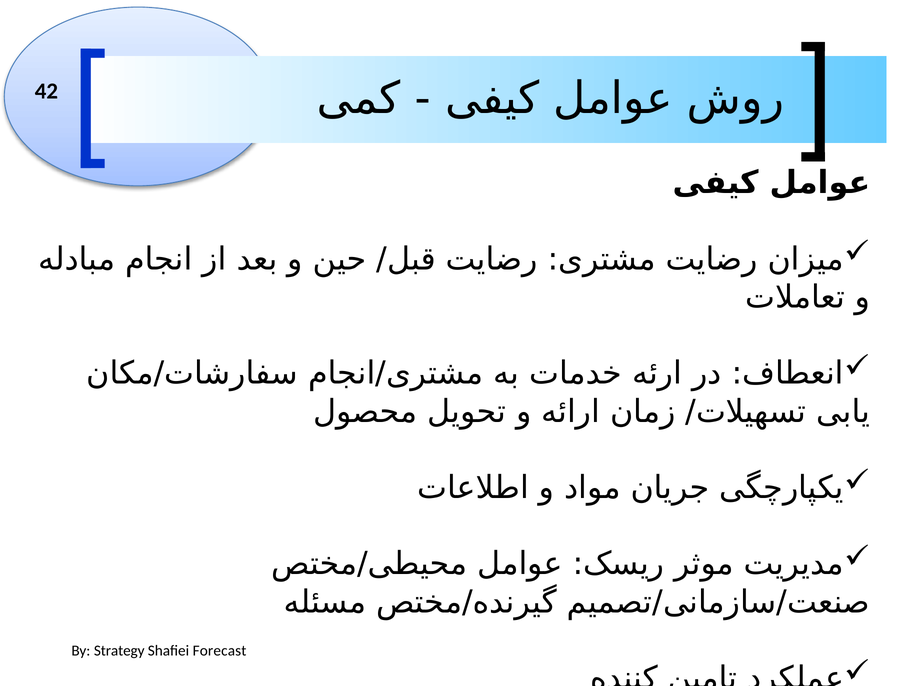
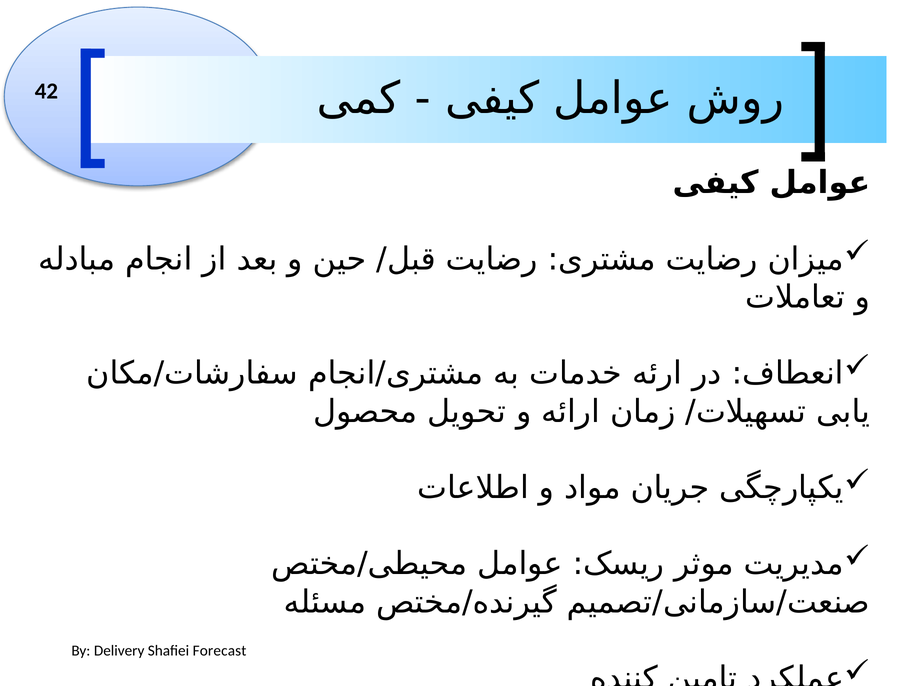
Strategy: Strategy -> Delivery
